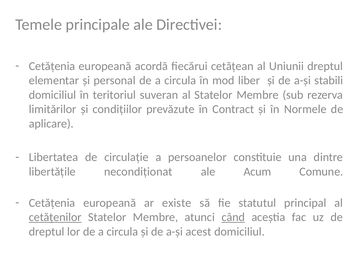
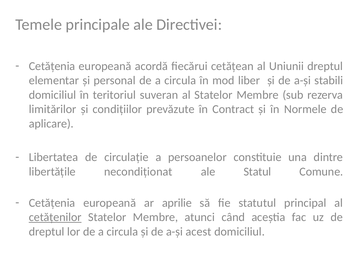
Acum: Acum -> Statul
existe: existe -> aprilie
când underline: present -> none
